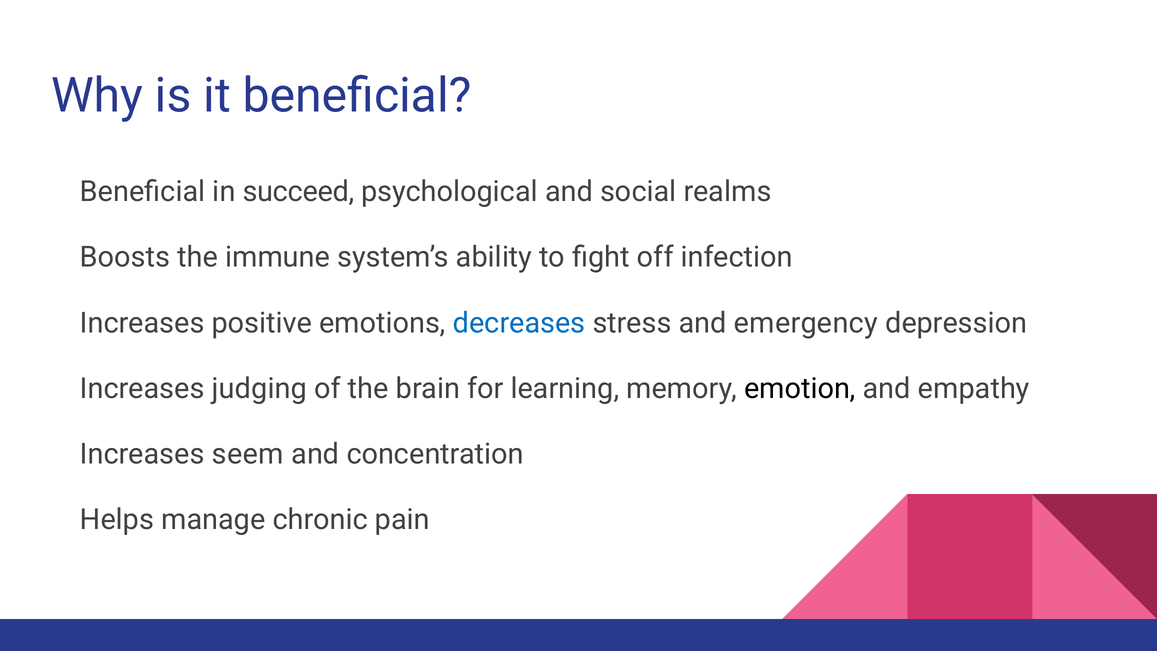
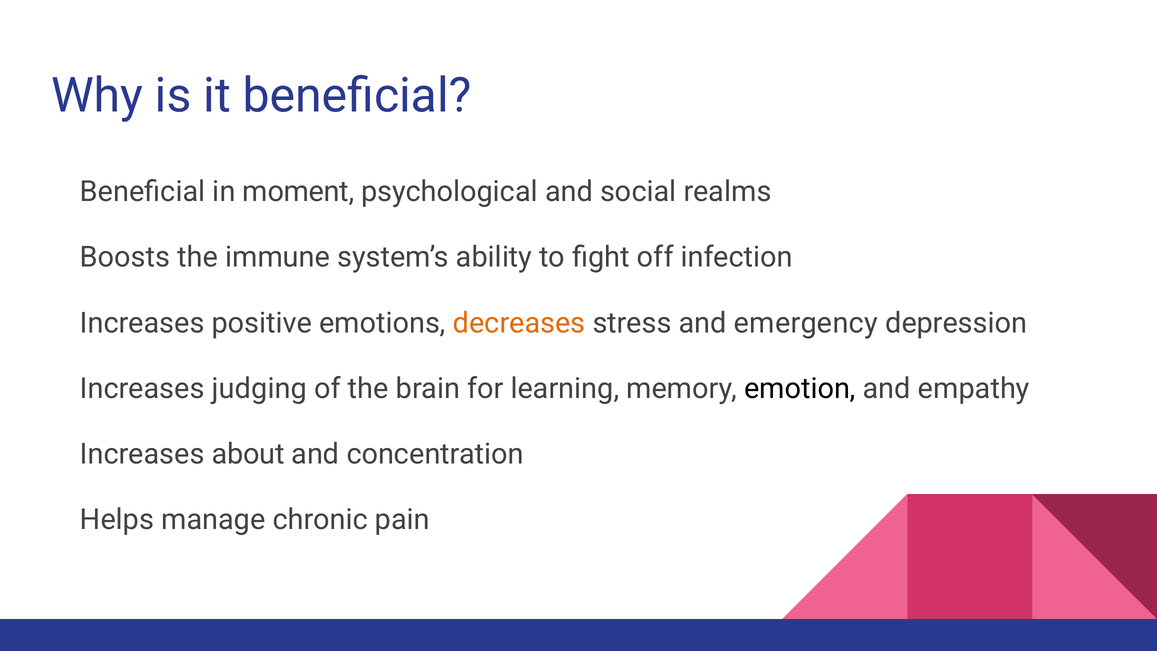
succeed: succeed -> moment
decreases colour: blue -> orange
seem: seem -> about
